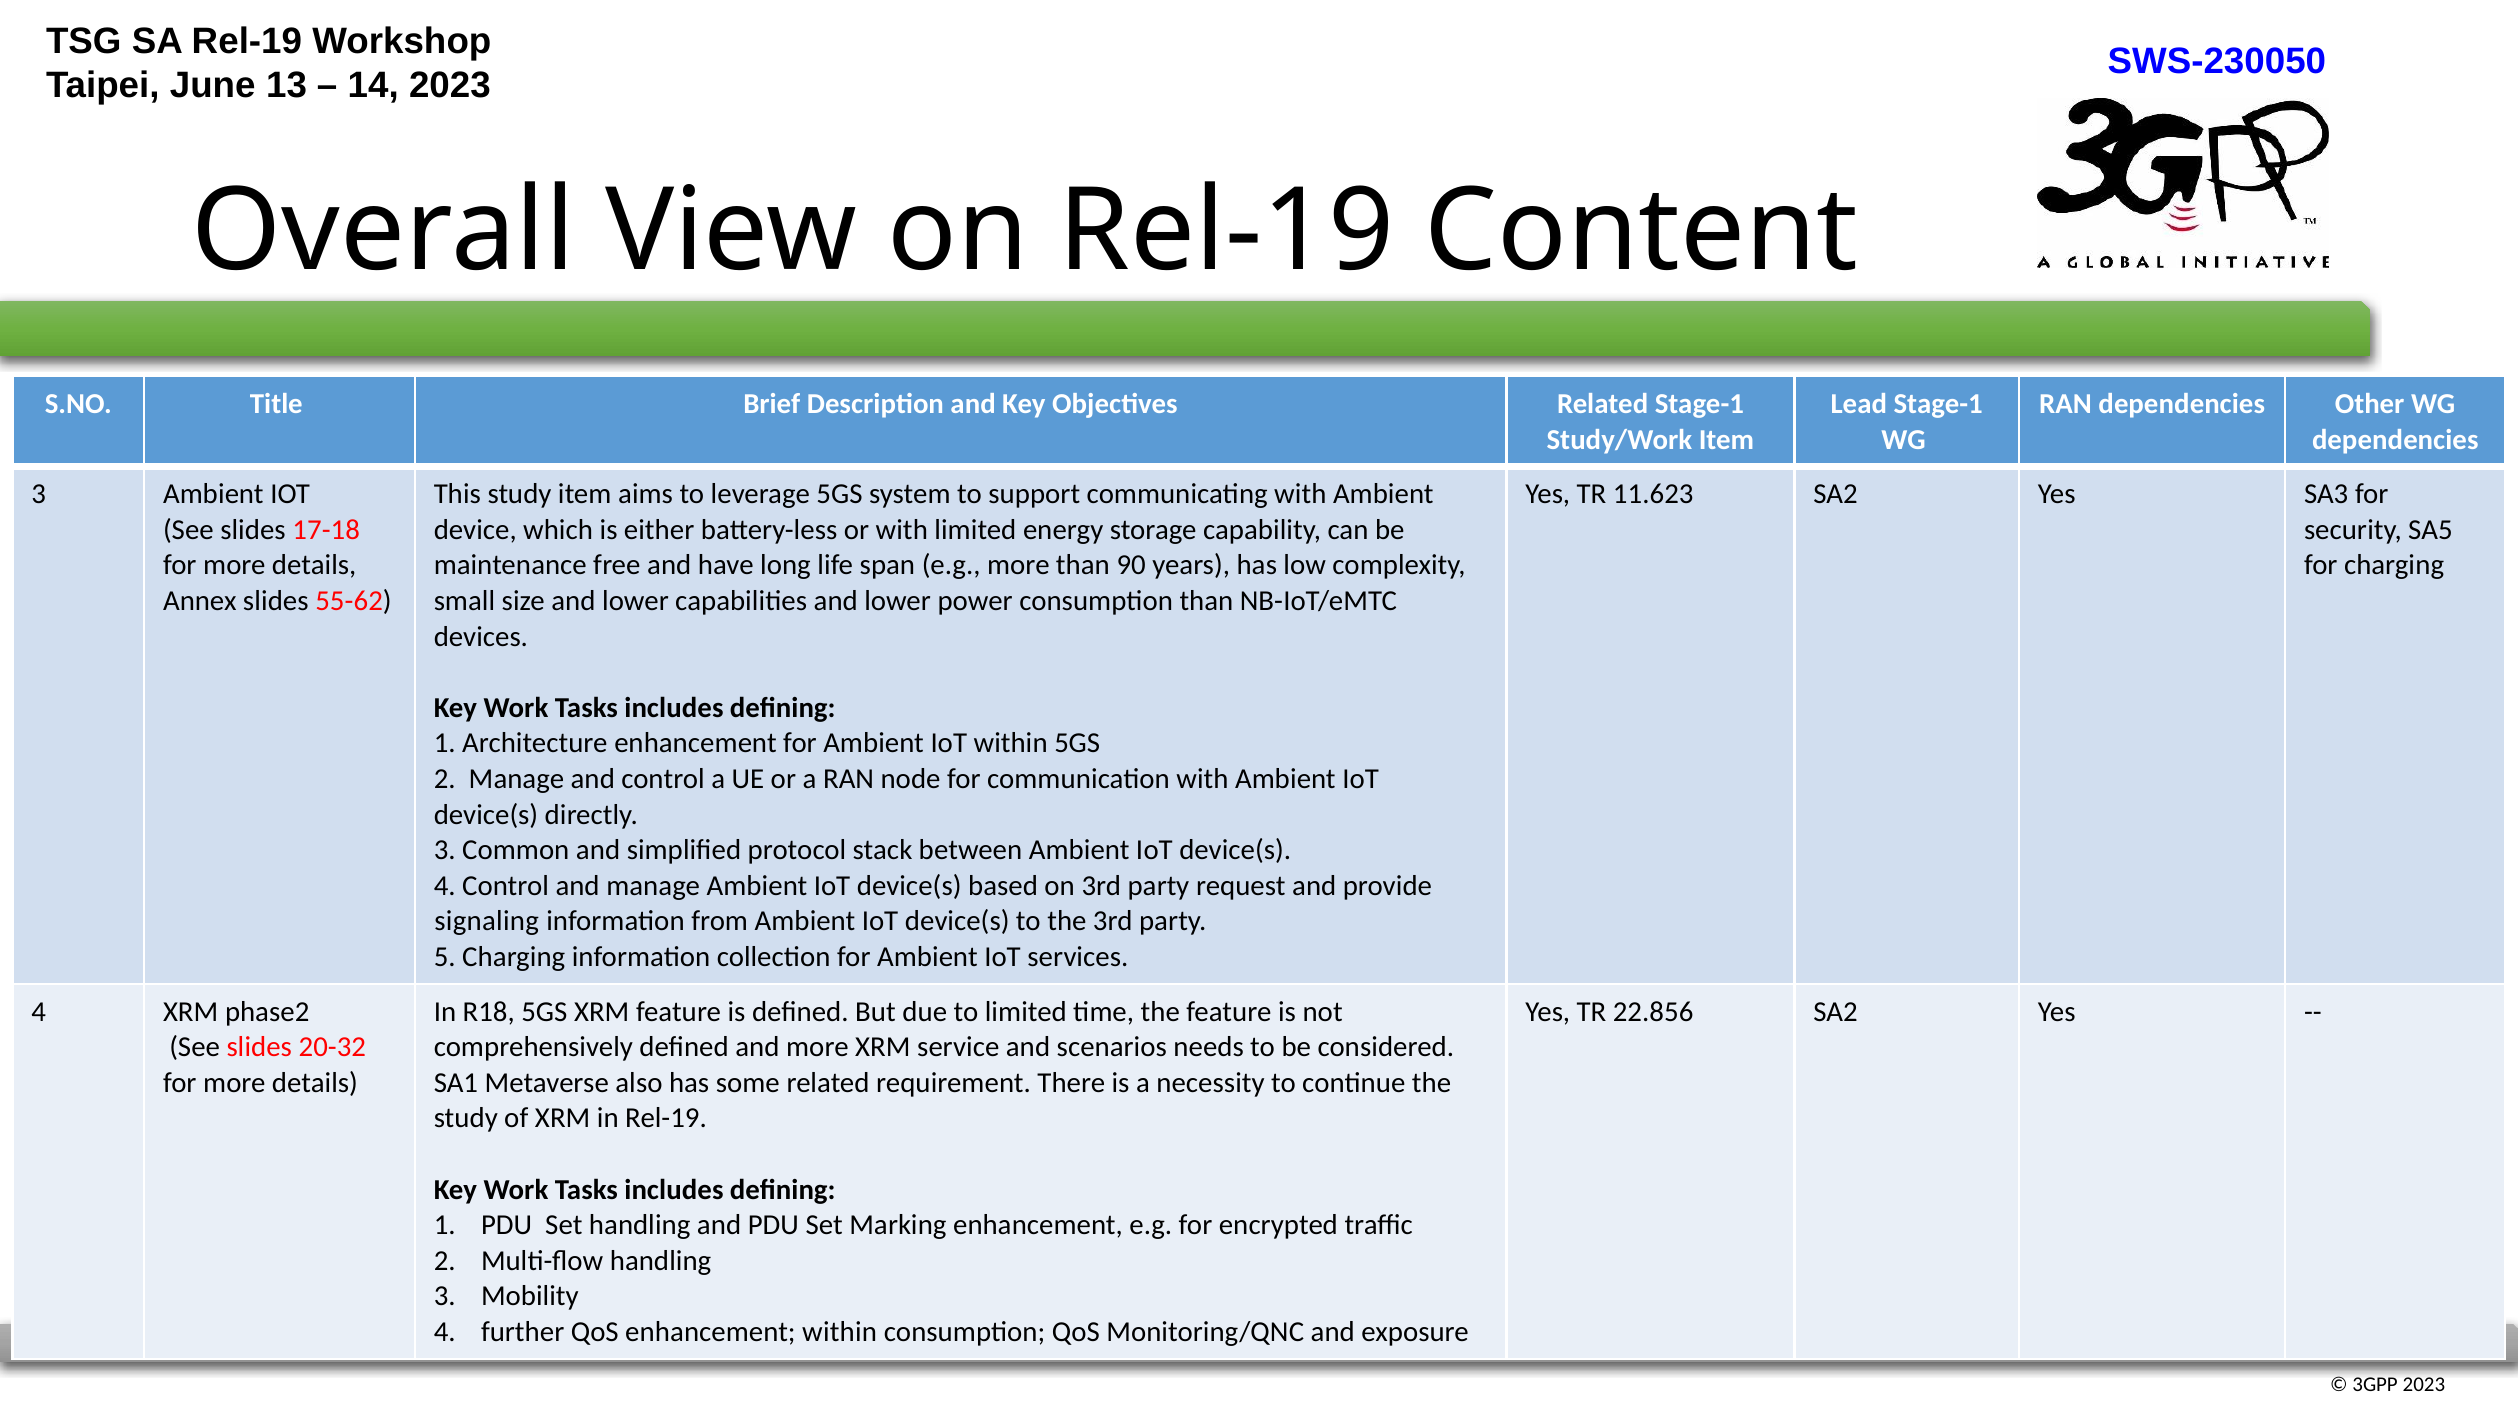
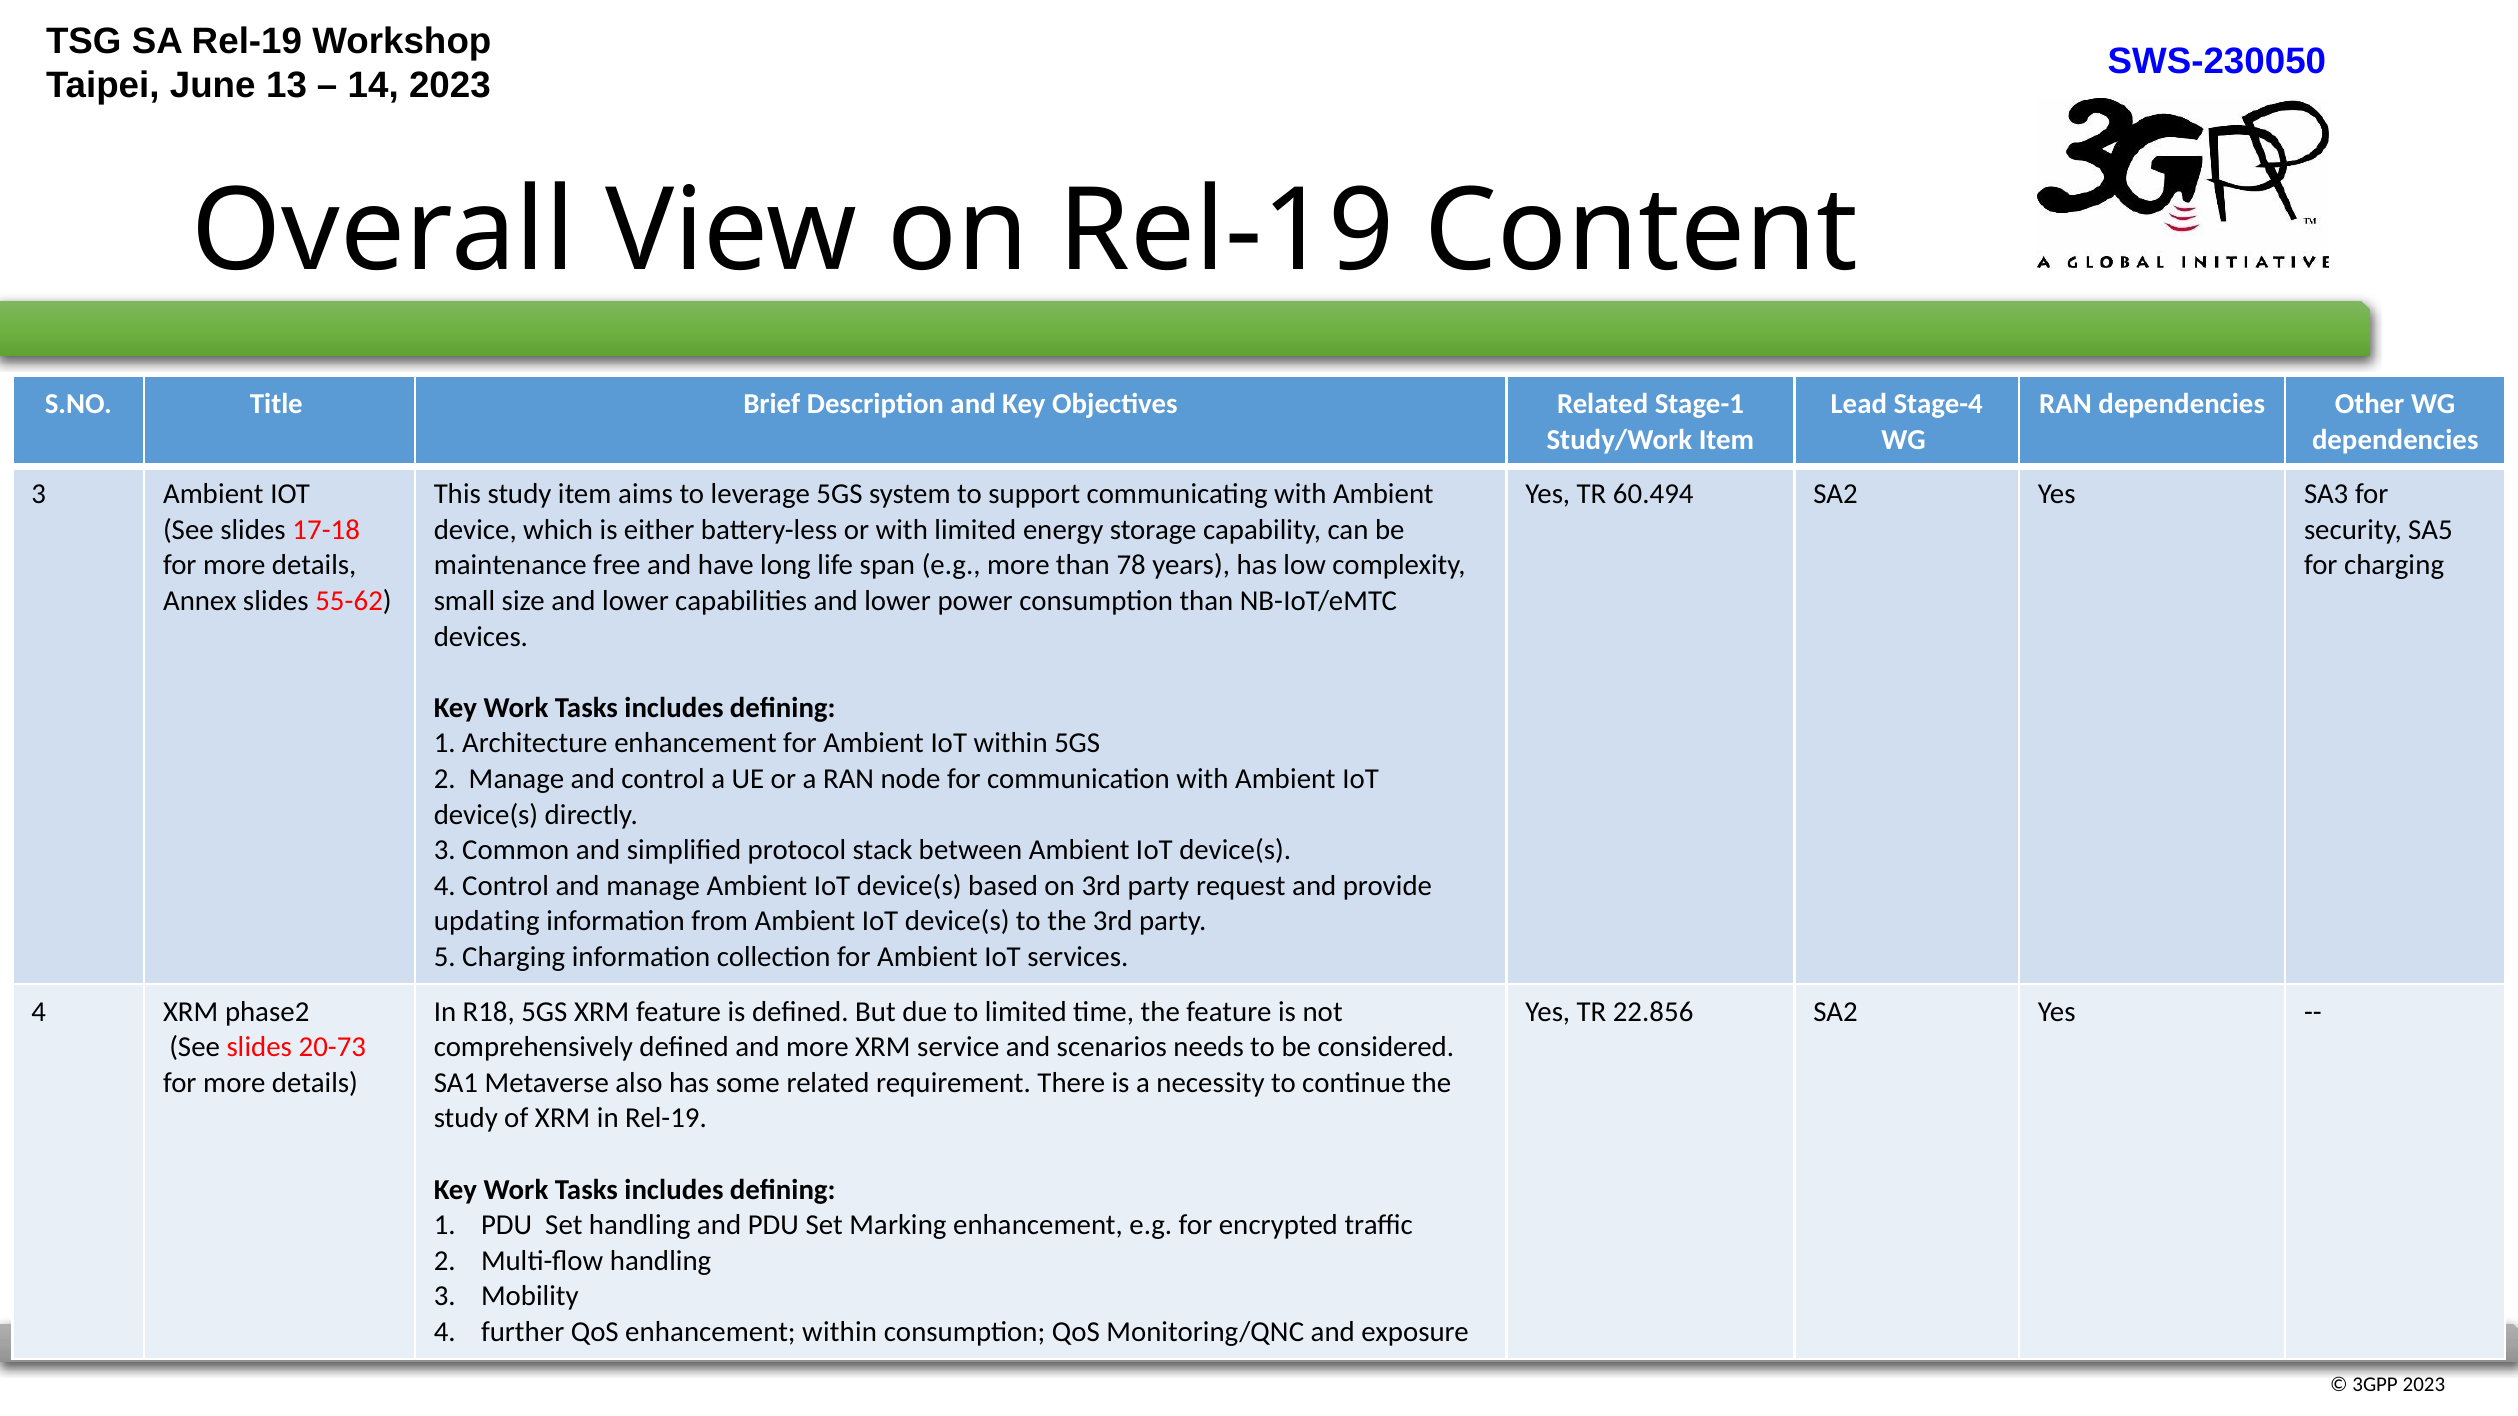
Lead Stage-1: Stage-1 -> Stage-4
11.623: 11.623 -> 60.494
90: 90 -> 78
signaling: signaling -> updating
20-32: 20-32 -> 20-73
